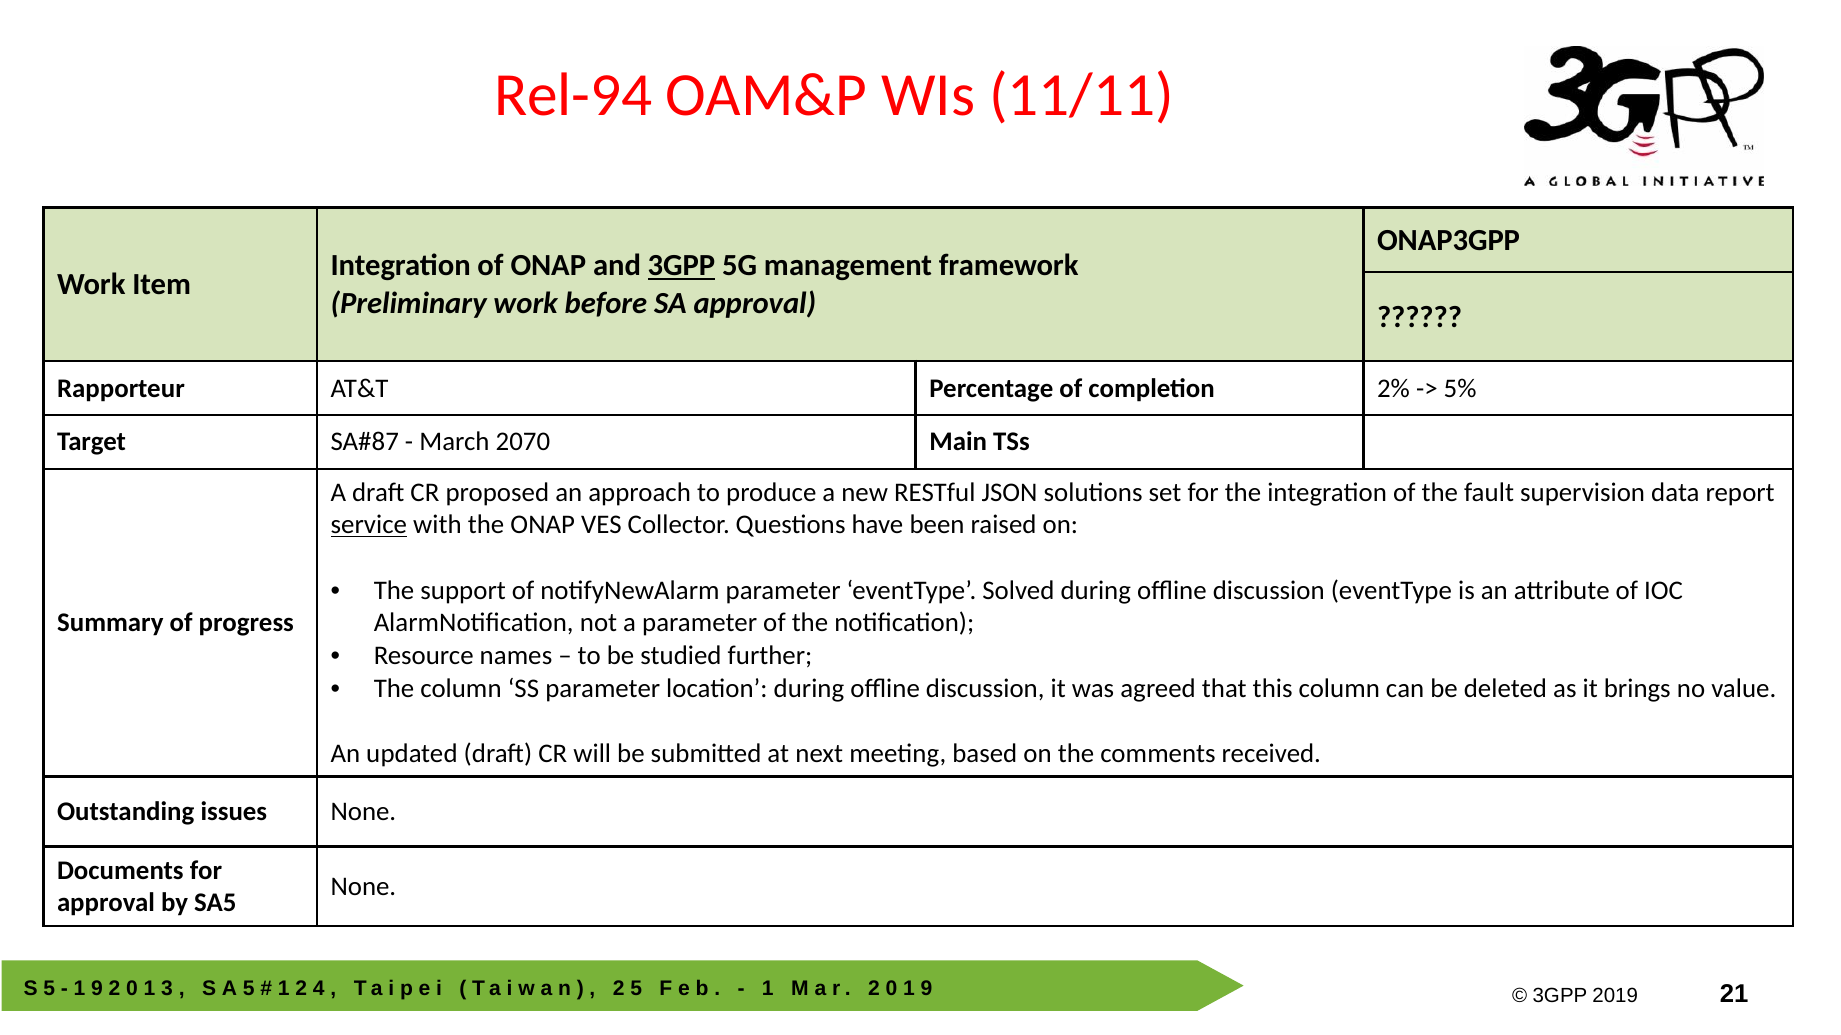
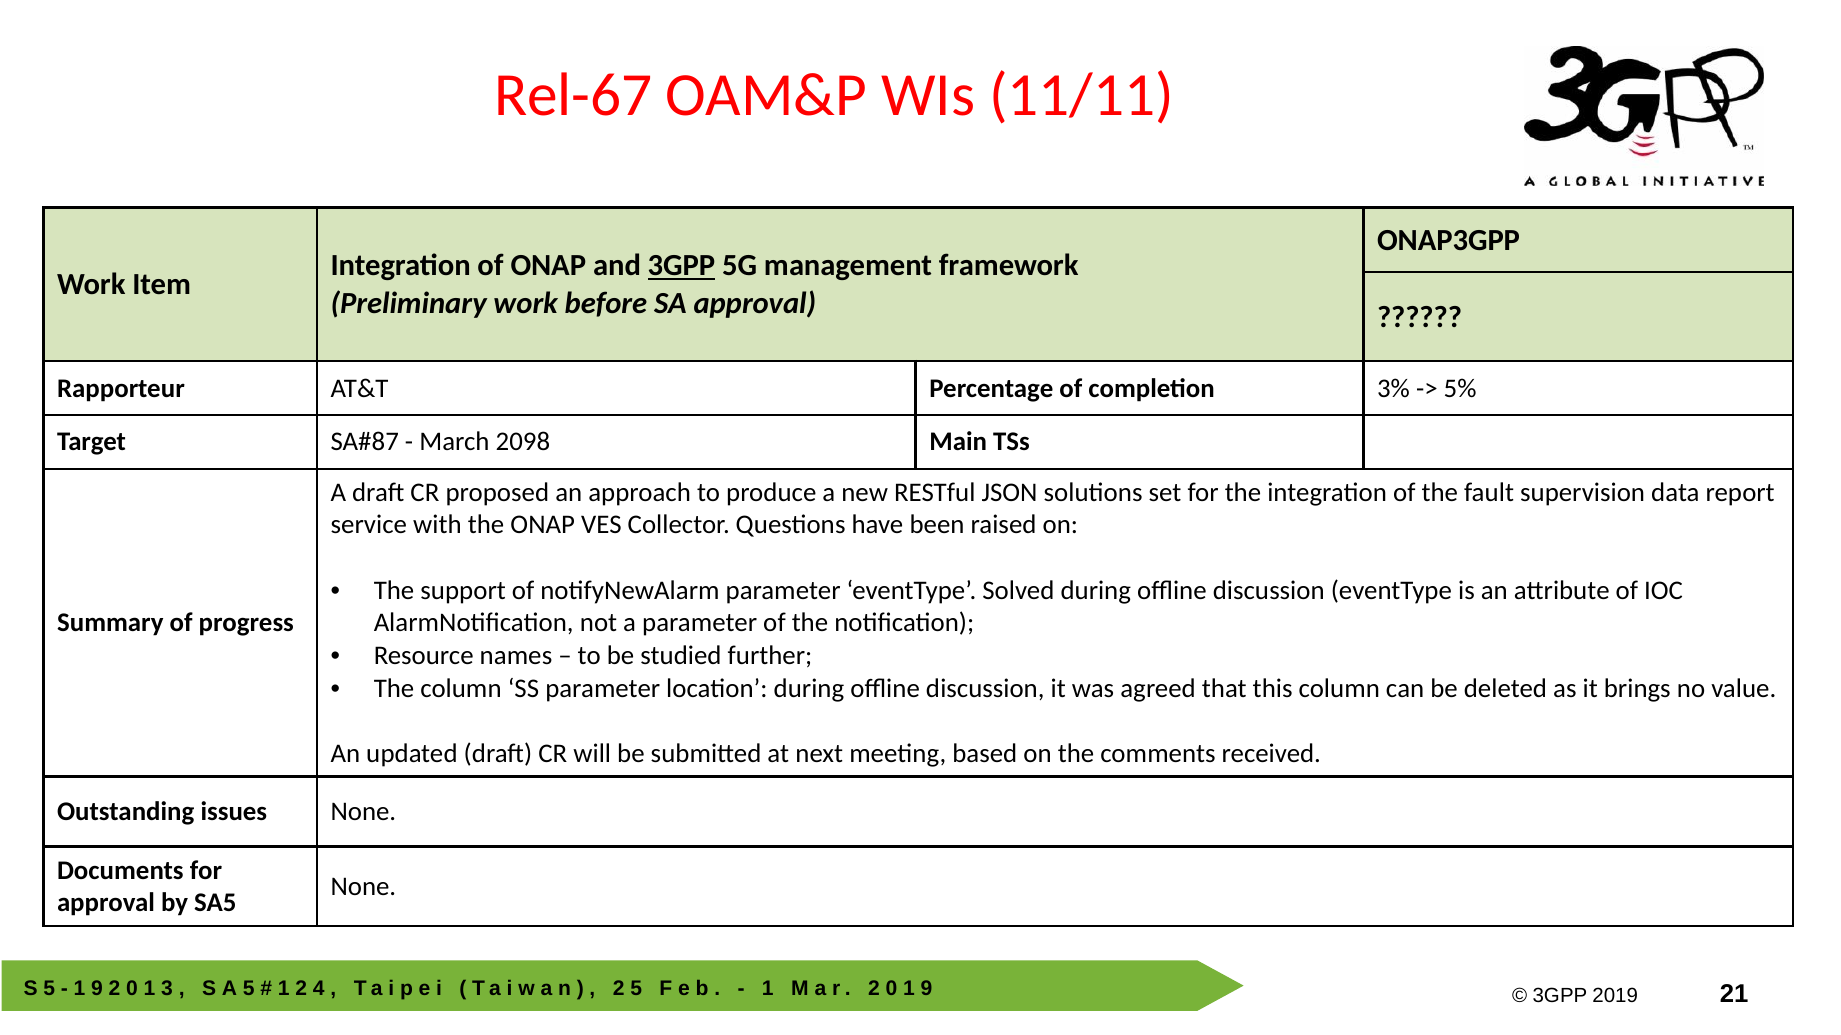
Rel-94: Rel-94 -> Rel-67
2%: 2% -> 3%
2070: 2070 -> 2098
service underline: present -> none
